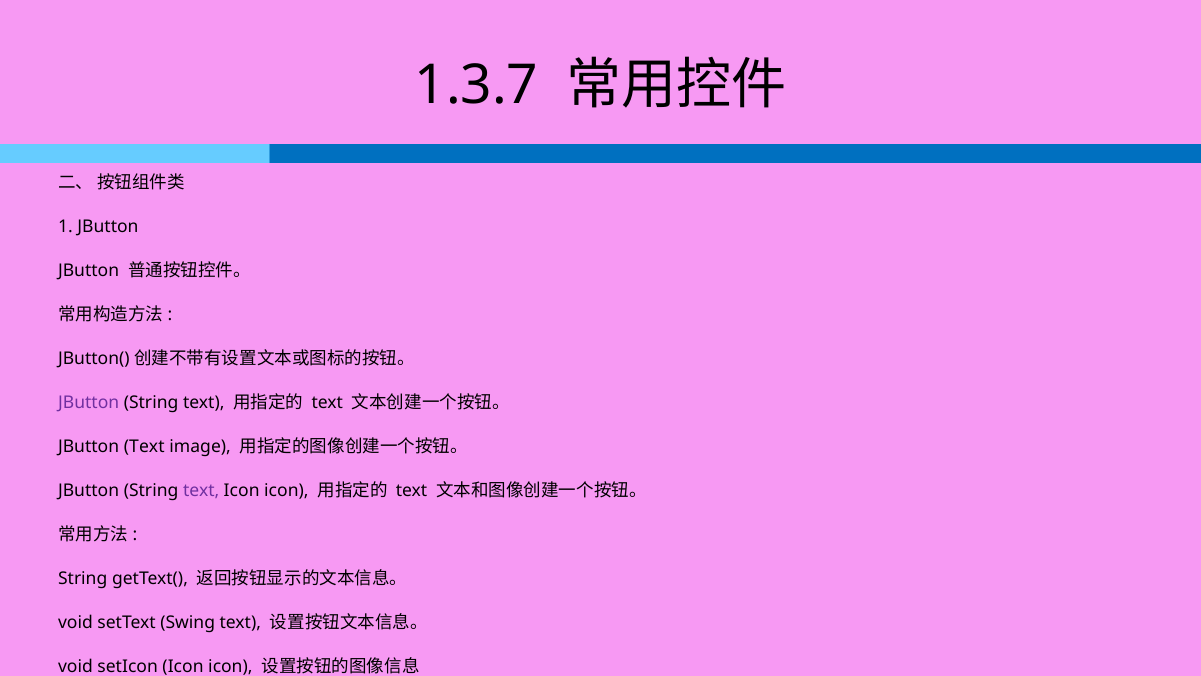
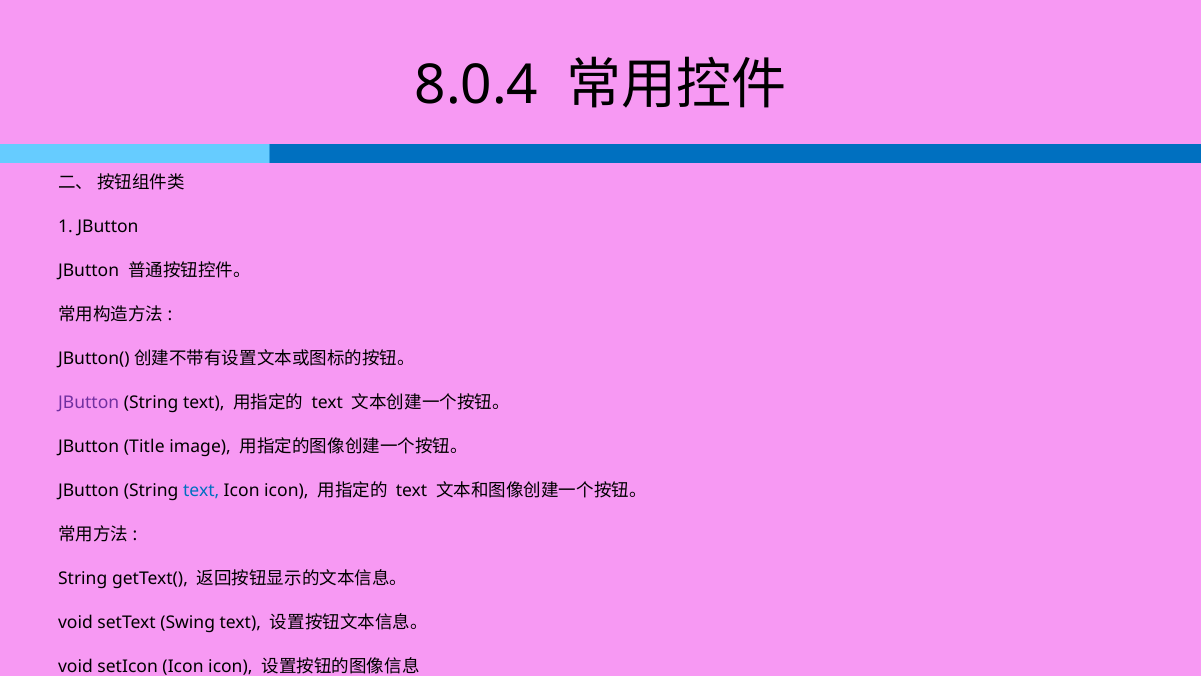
1.3.7: 1.3.7 -> 8.0.4
JButton Text: Text -> Title
text at (201, 490) colour: purple -> blue
